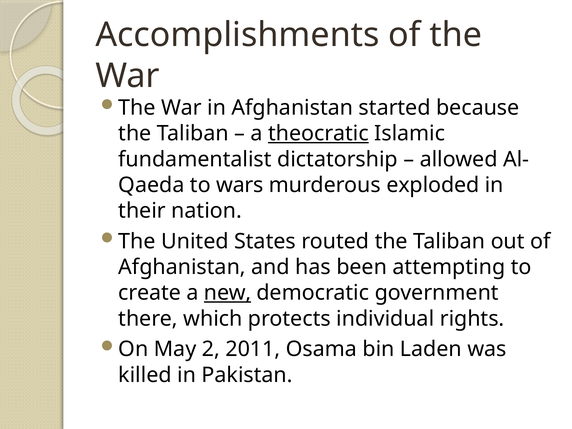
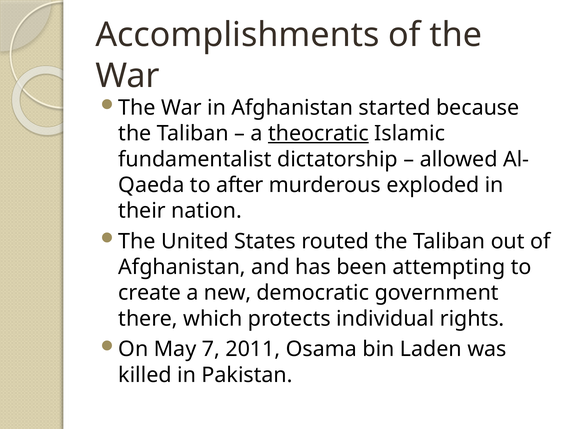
wars: wars -> after
new underline: present -> none
2: 2 -> 7
